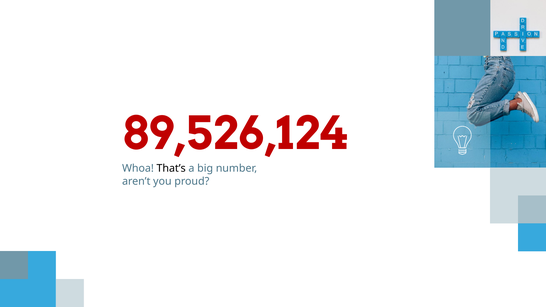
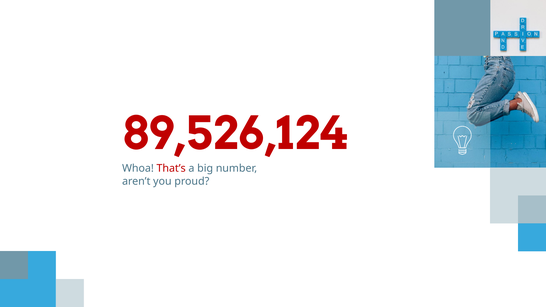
That’s colour: black -> red
